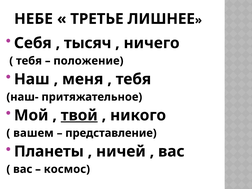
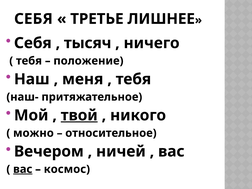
НЕБЕ at (33, 19): НЕБЕ -> СЕБЯ
вашем: вашем -> можно
представление: представление -> относительное
Планеты: Планеты -> Вечером
вас at (23, 169) underline: none -> present
